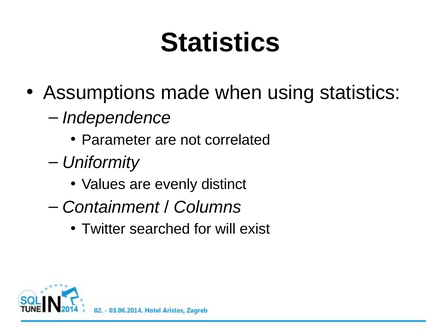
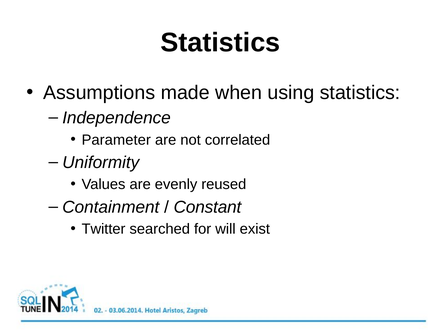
distinct: distinct -> reused
Columns: Columns -> Constant
